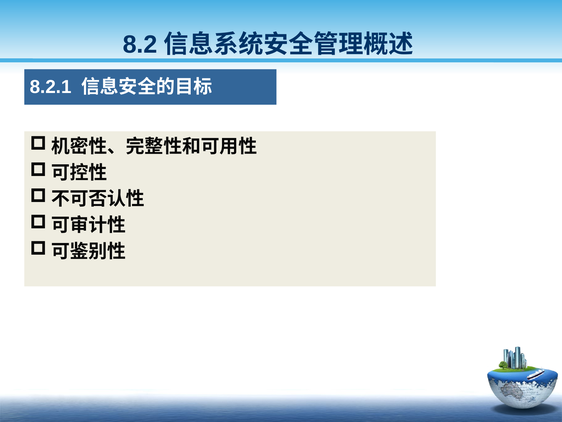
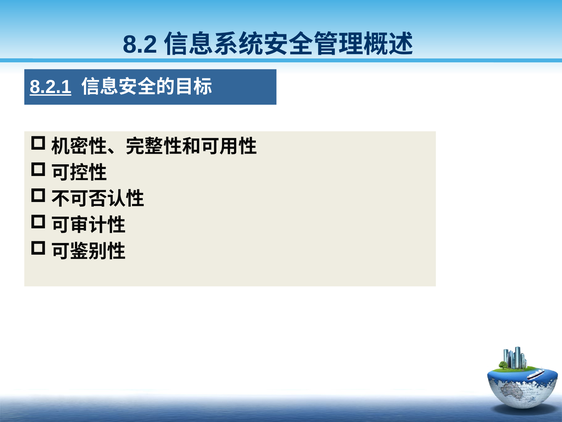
8.2.1 underline: none -> present
